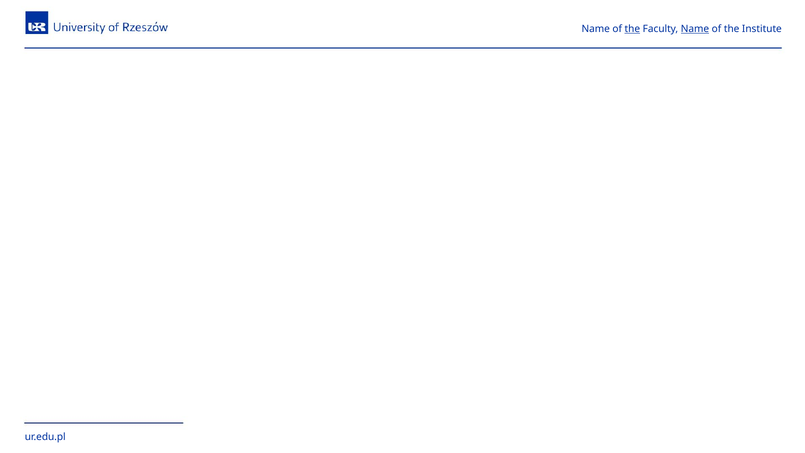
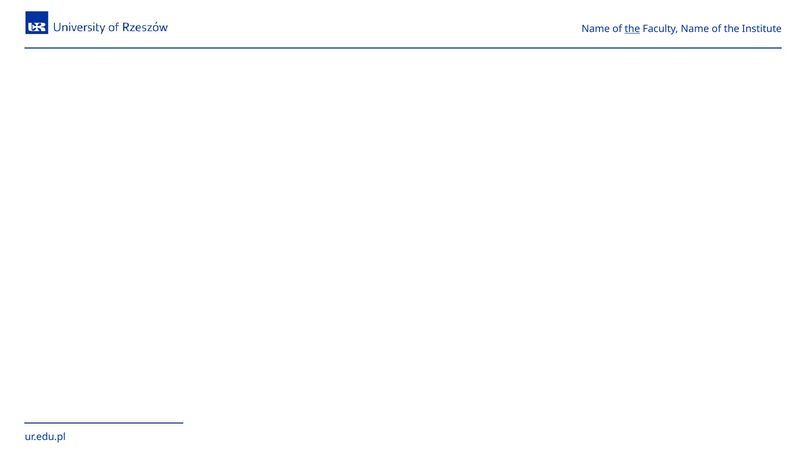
Name at (695, 29) underline: present -> none
